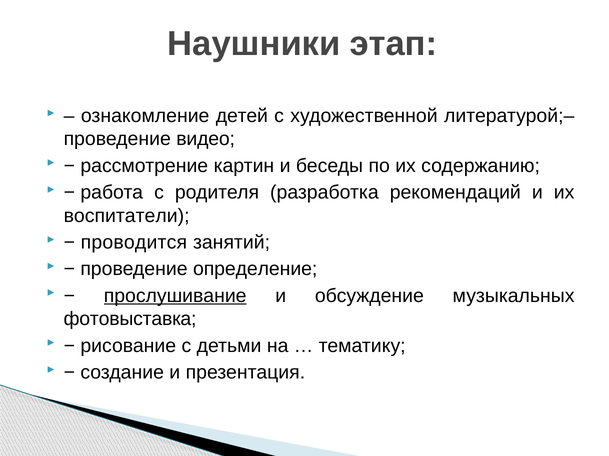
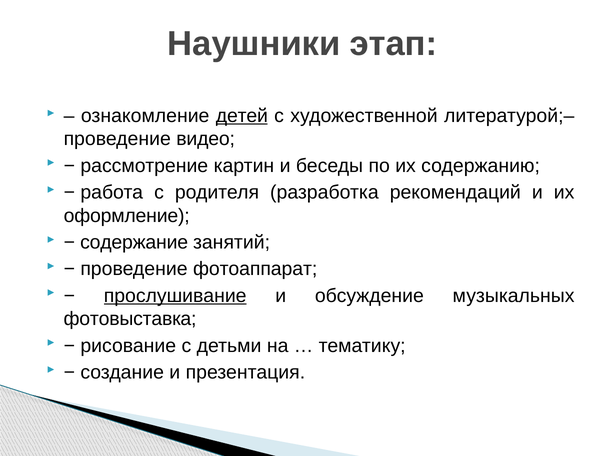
детей underline: none -> present
воспитатели: воспитатели -> оформление
проводится: проводится -> содержание
определение: определение -> фотоаппарат
